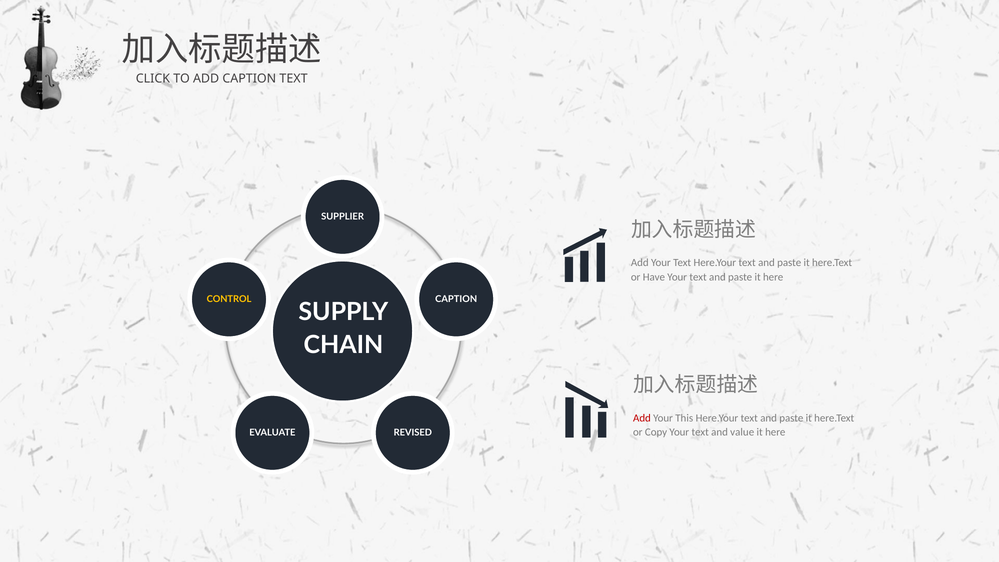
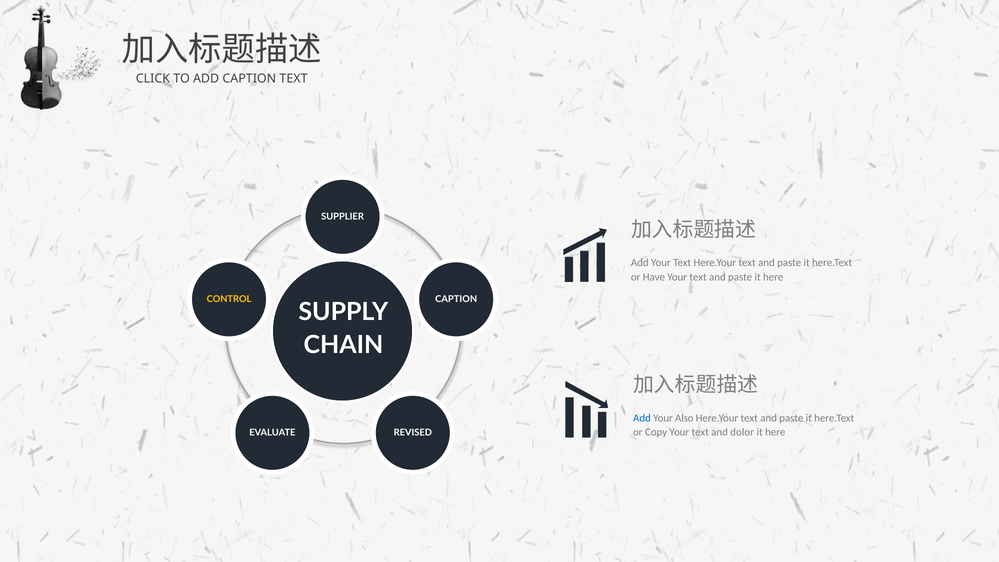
Add at (642, 418) colour: red -> blue
This: This -> Also
value: value -> dolor
